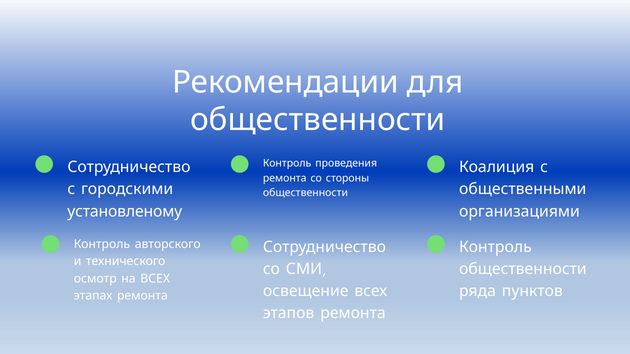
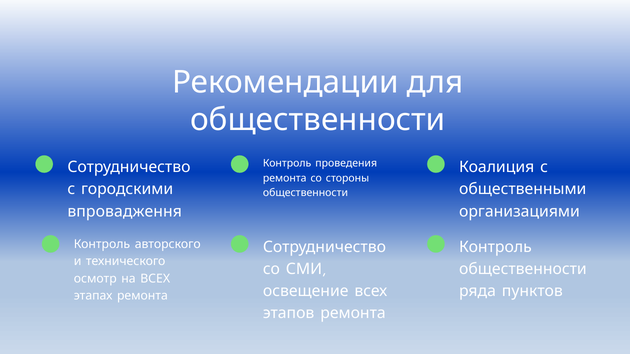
установленому: установленому -> впровадження
